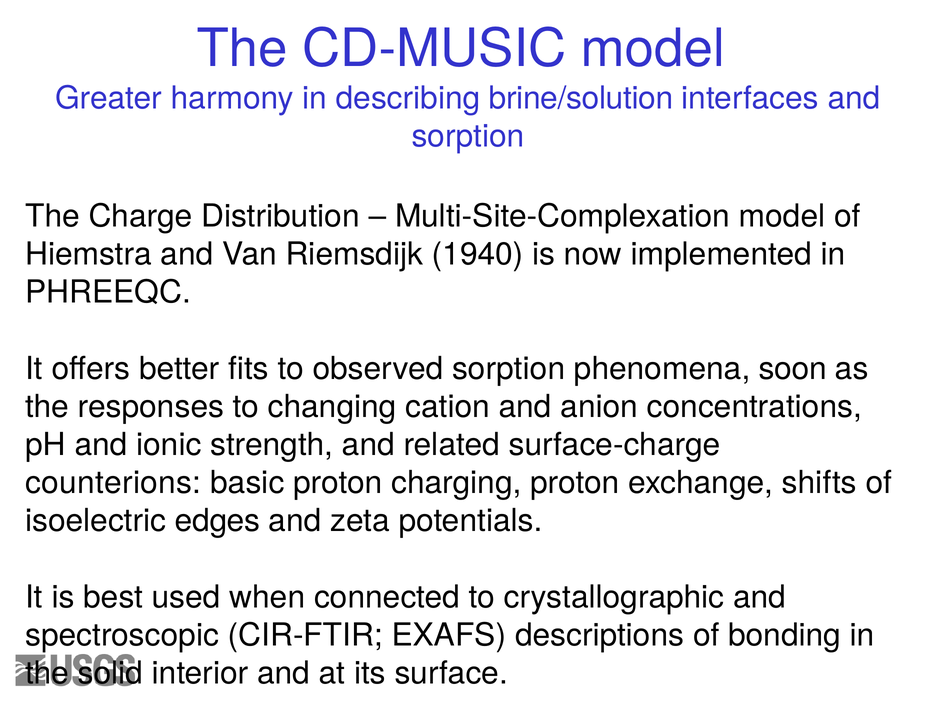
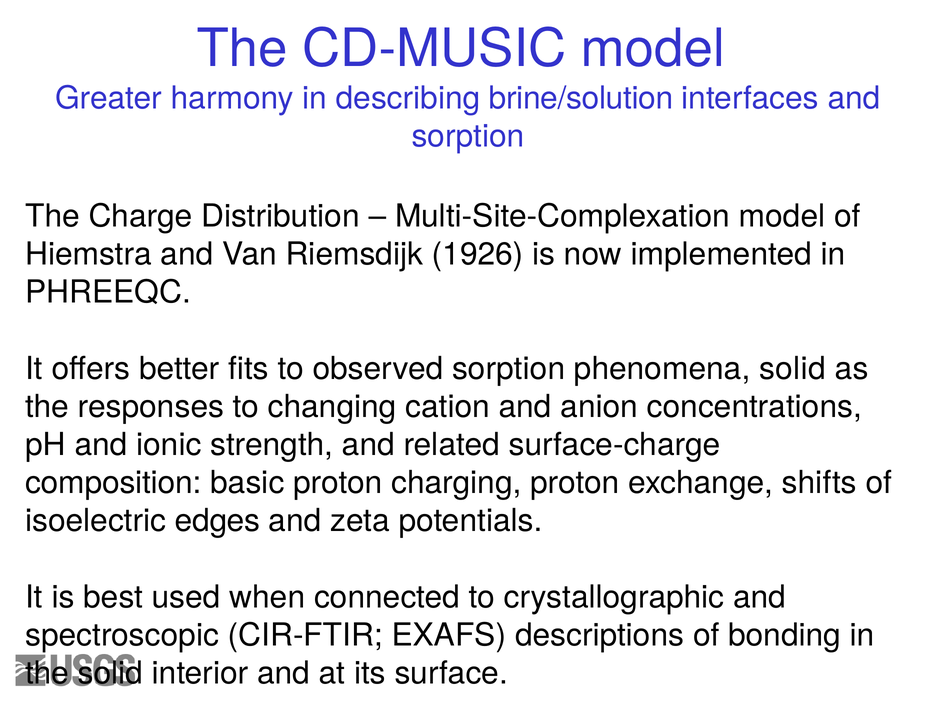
1940: 1940 -> 1926
phenomena soon: soon -> solid
counterions: counterions -> composition
